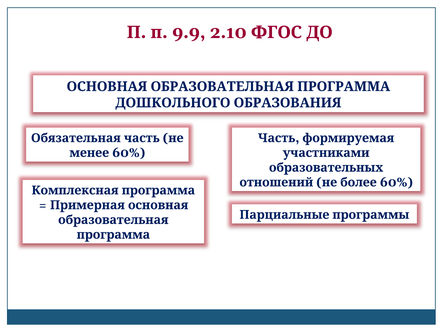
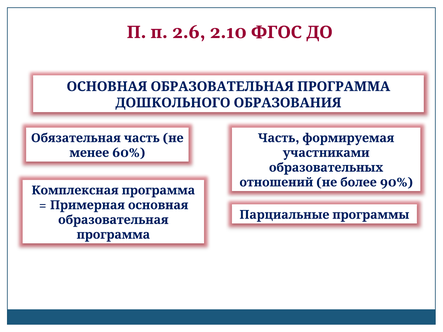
9.9: 9.9 -> 2.6
60% at (396, 182): 60% -> 90%
